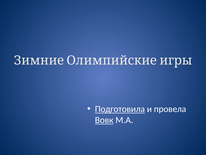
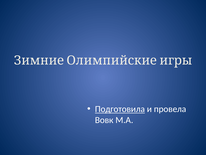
Вовк underline: present -> none
